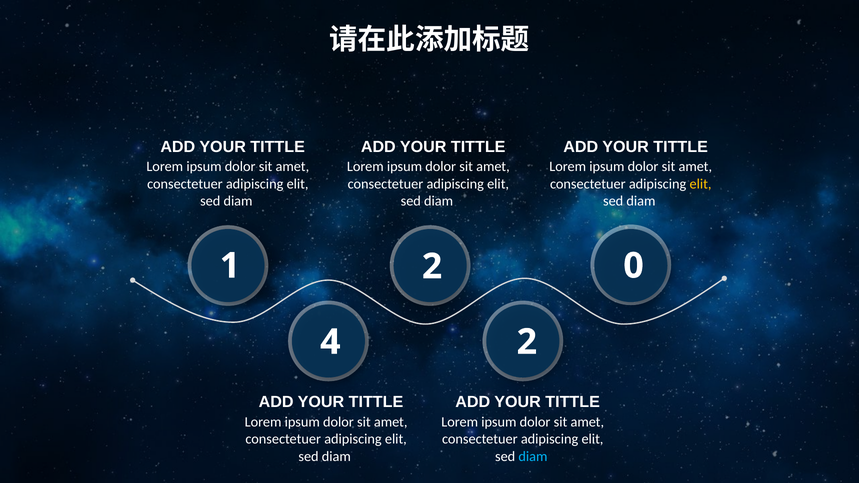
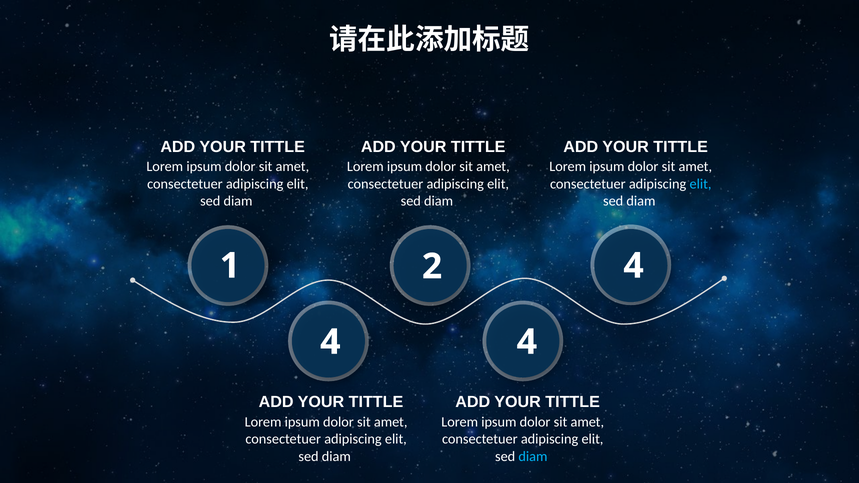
elit at (701, 184) colour: yellow -> light blue
2 0: 0 -> 4
2 at (527, 342): 2 -> 4
